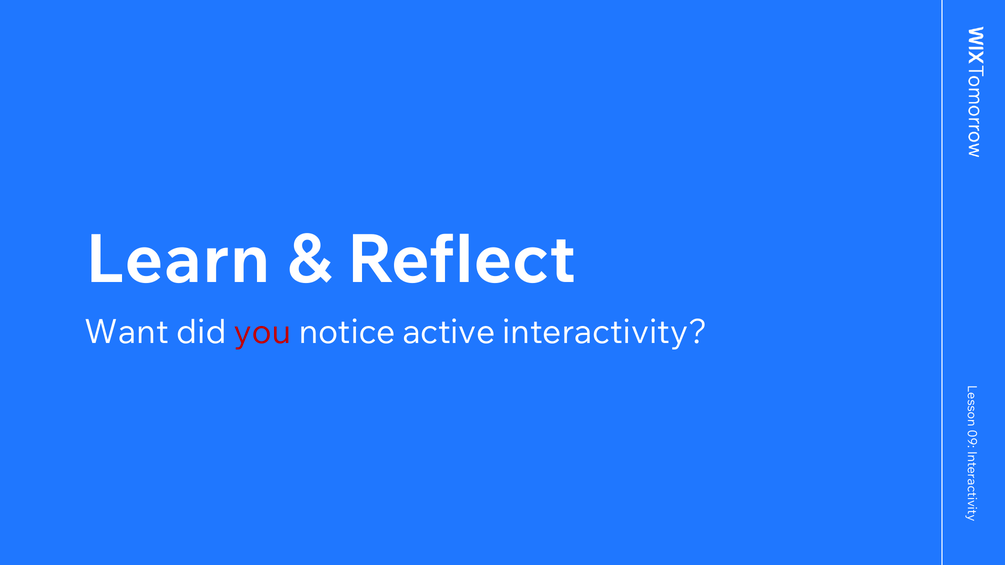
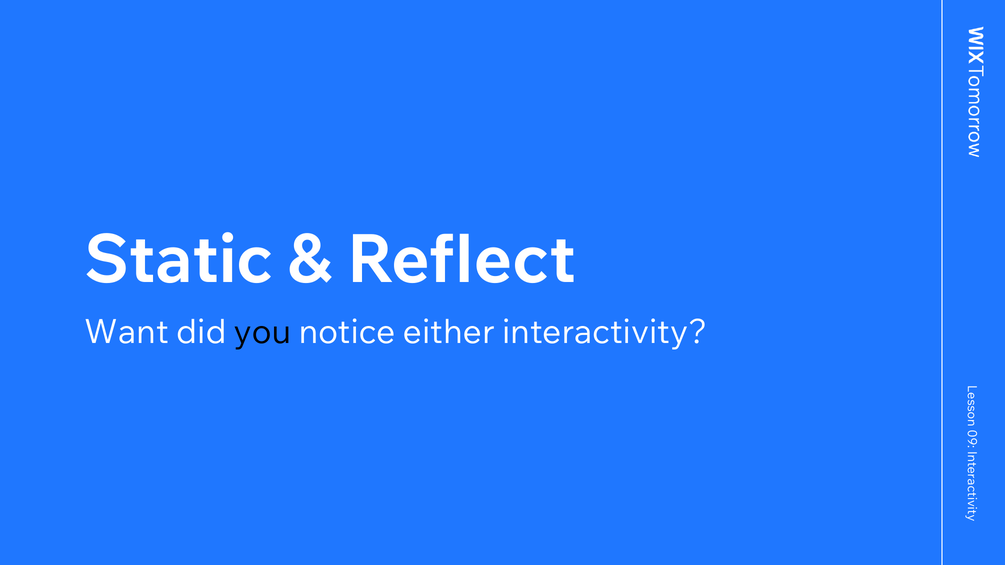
Learn: Learn -> Static
you colour: red -> black
active: active -> either
